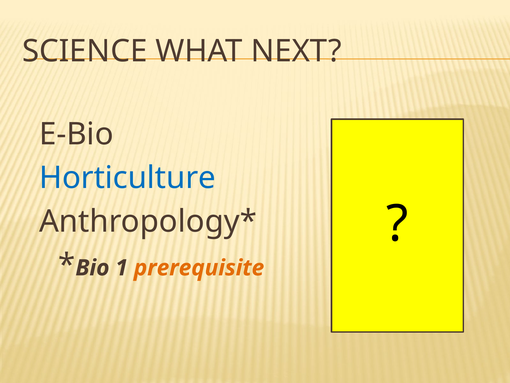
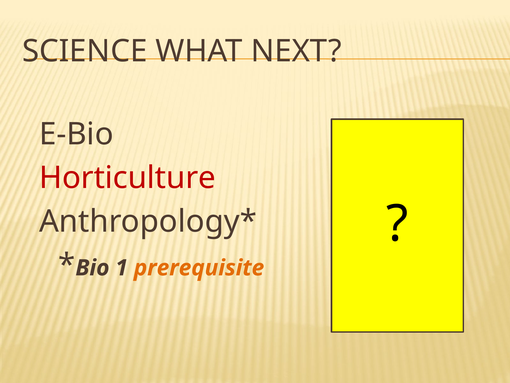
Horticulture colour: blue -> red
